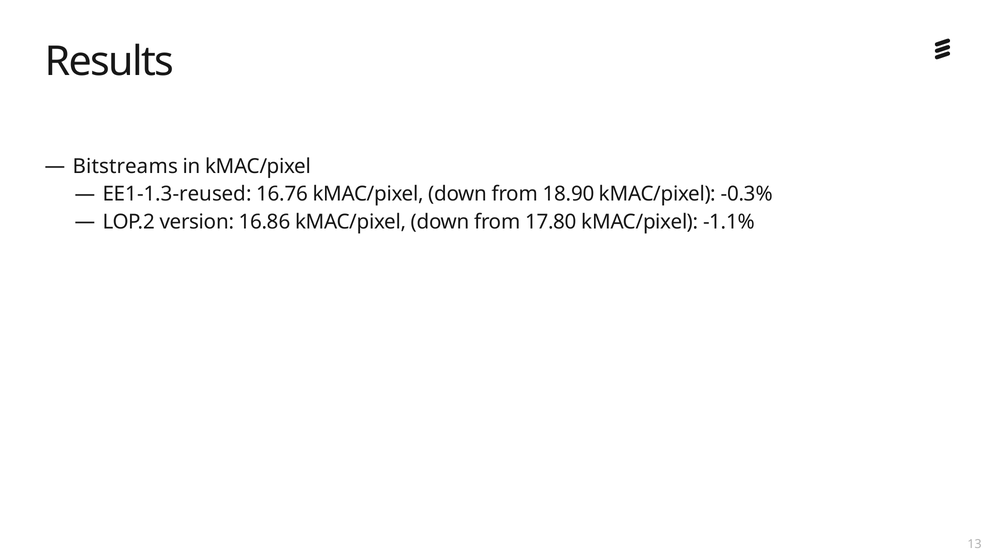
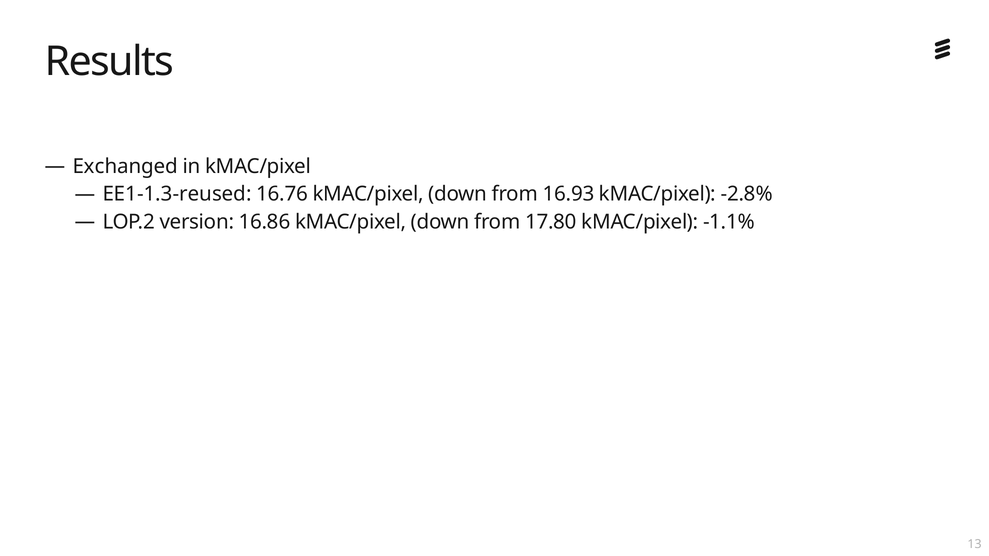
Bitstreams: Bitstreams -> Exchanged
18.90: 18.90 -> 16.93
-0.3%: -0.3% -> -2.8%
